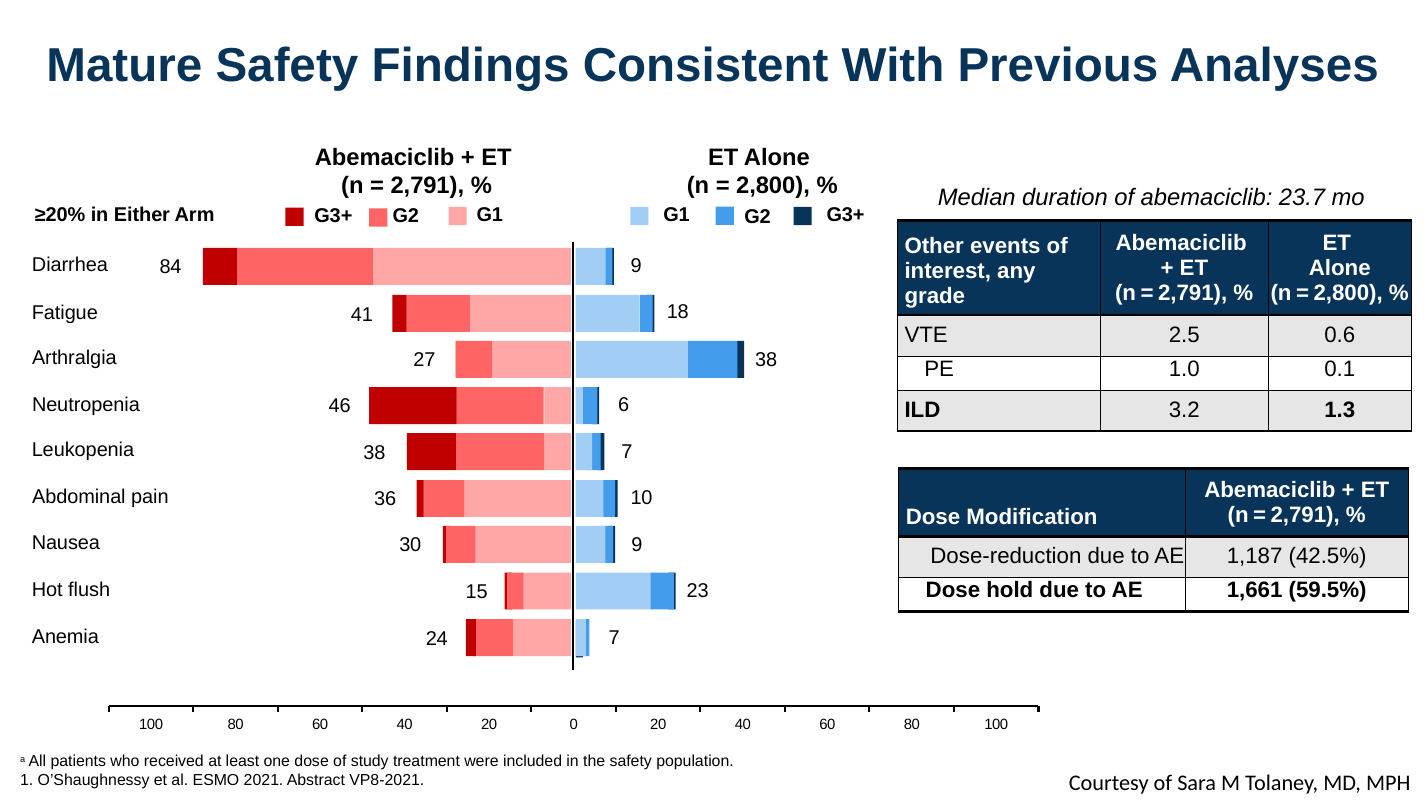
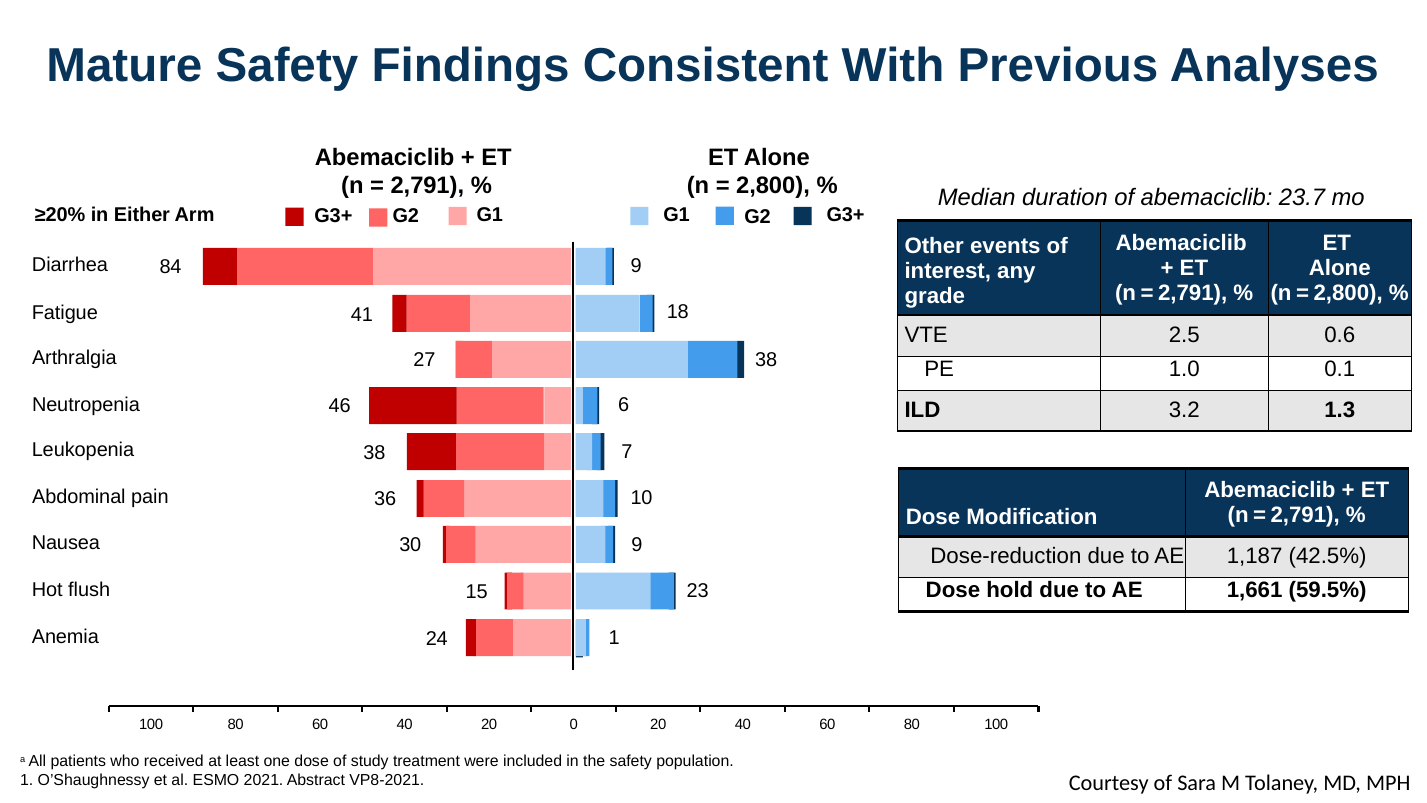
24 7: 7 -> 1
